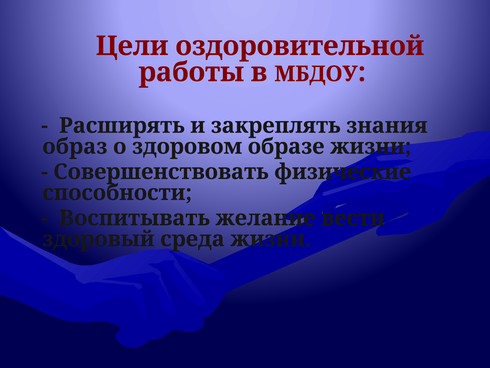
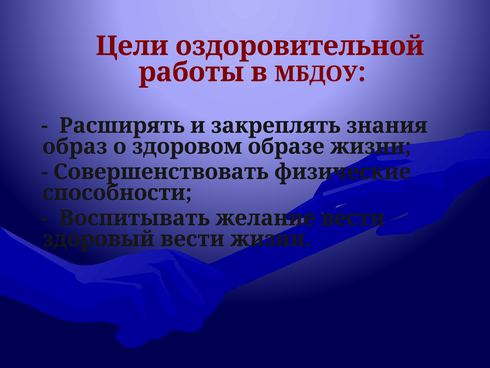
здоровый среда: среда -> вести
